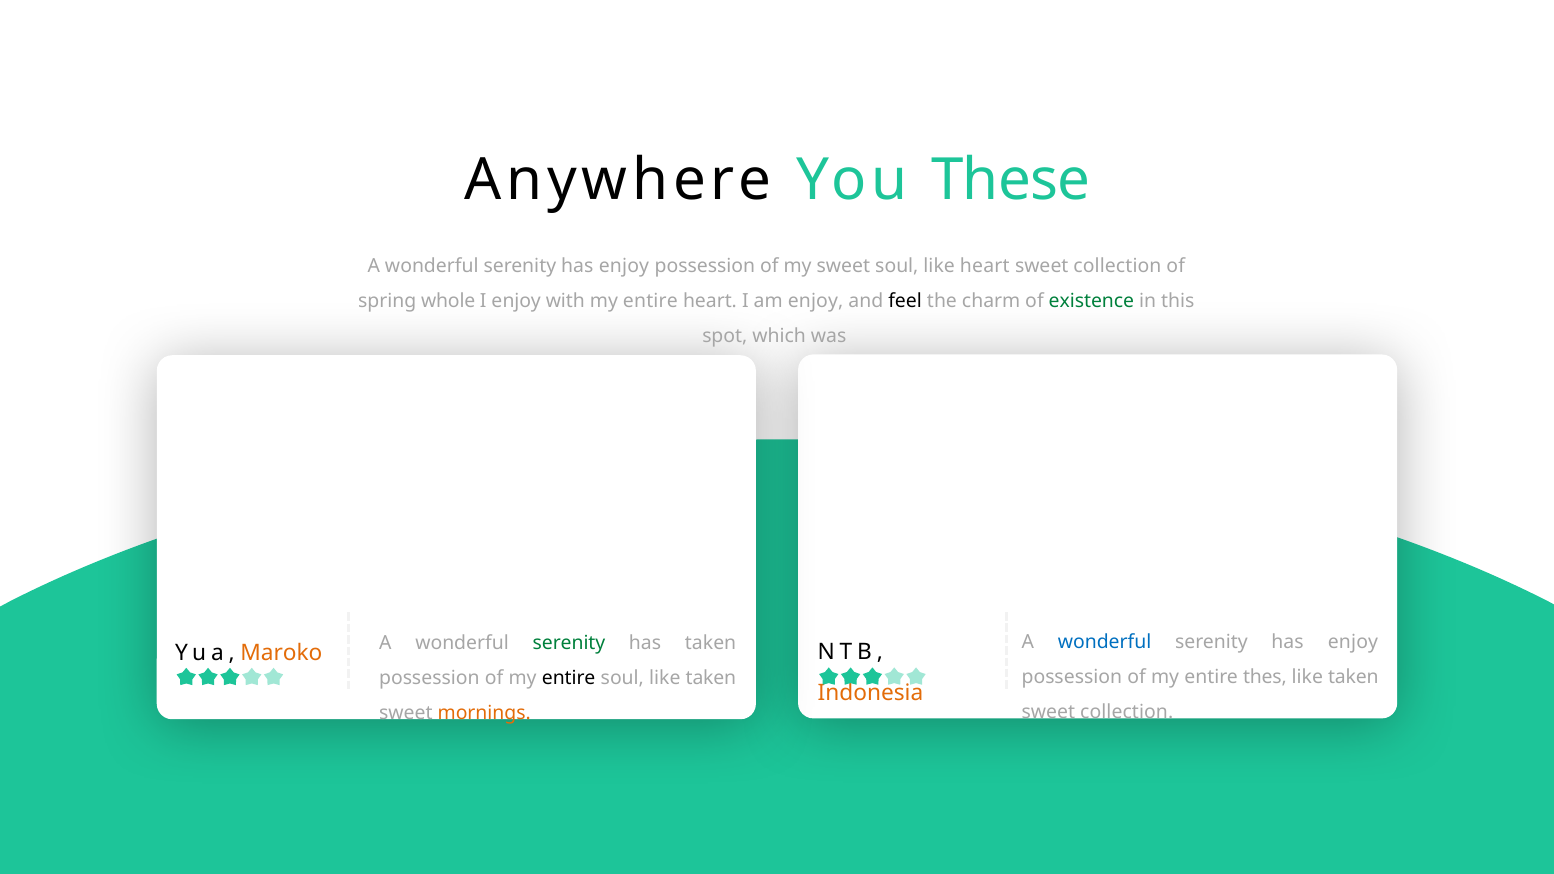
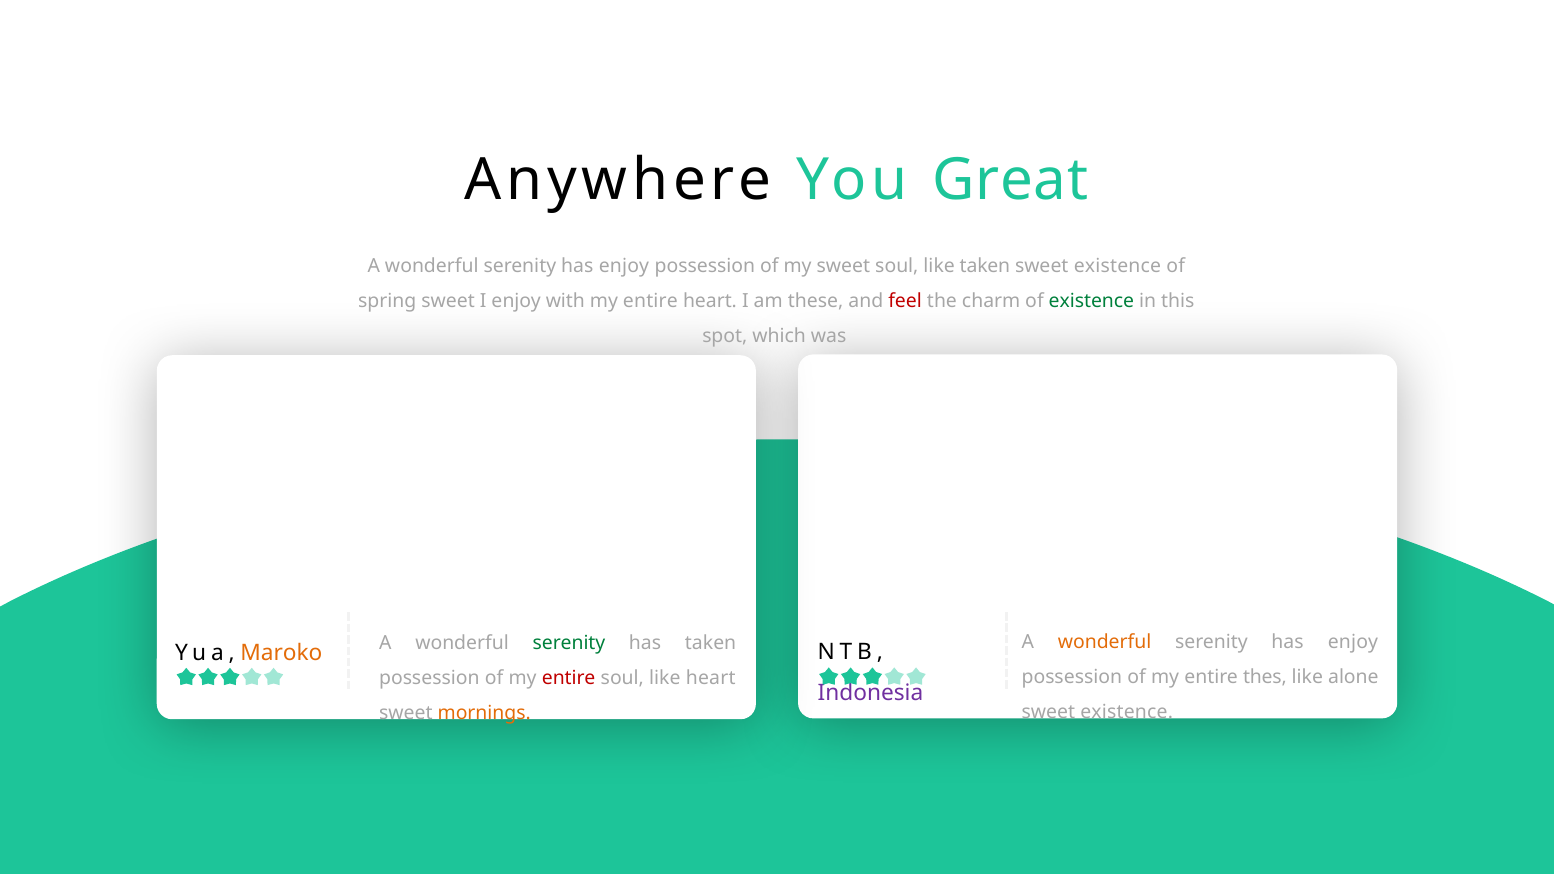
These: These -> Great
like heart: heart -> taken
collection at (1117, 266): collection -> existence
spring whole: whole -> sweet
am enjoy: enjoy -> these
feel colour: black -> red
wonderful at (1105, 643) colour: blue -> orange
taken at (1353, 677): taken -> alone
entire at (569, 678) colour: black -> red
soul like taken: taken -> heart
Indonesia colour: orange -> purple
collection at (1127, 712): collection -> existence
